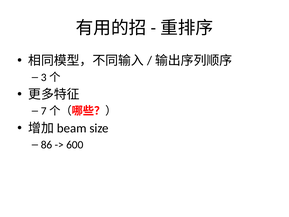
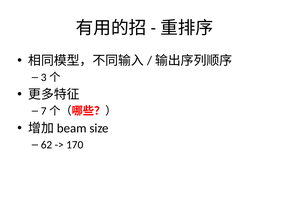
86: 86 -> 62
600: 600 -> 170
